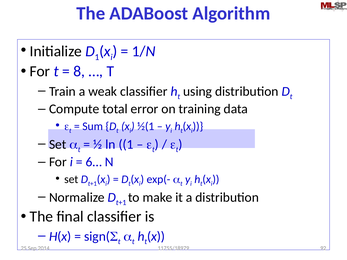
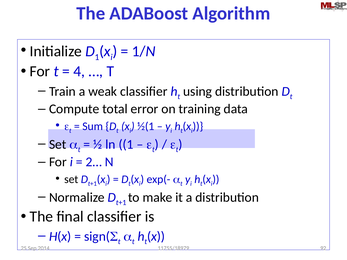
8: 8 -> 4
6…: 6… -> 2…
